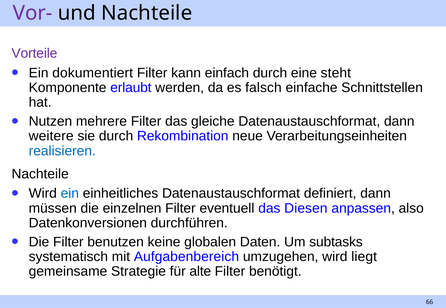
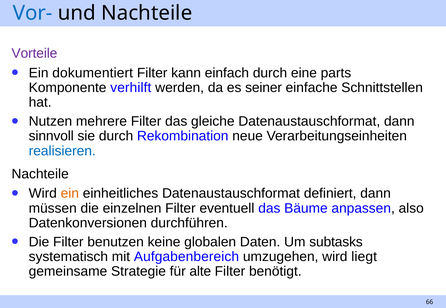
Vor- colour: purple -> blue
steht: steht -> parts
erlaubt: erlaubt -> verhilft
falsch: falsch -> seiner
weitere: weitere -> sinnvoll
ein at (70, 194) colour: blue -> orange
Diesen: Diesen -> Bäume
